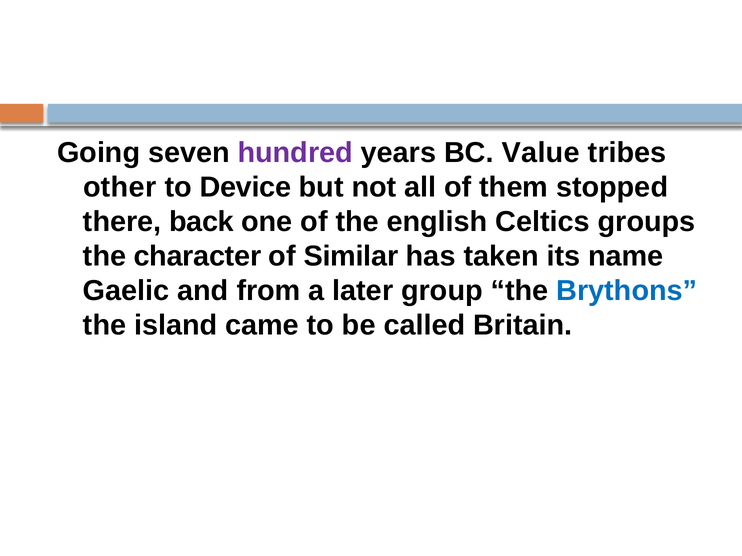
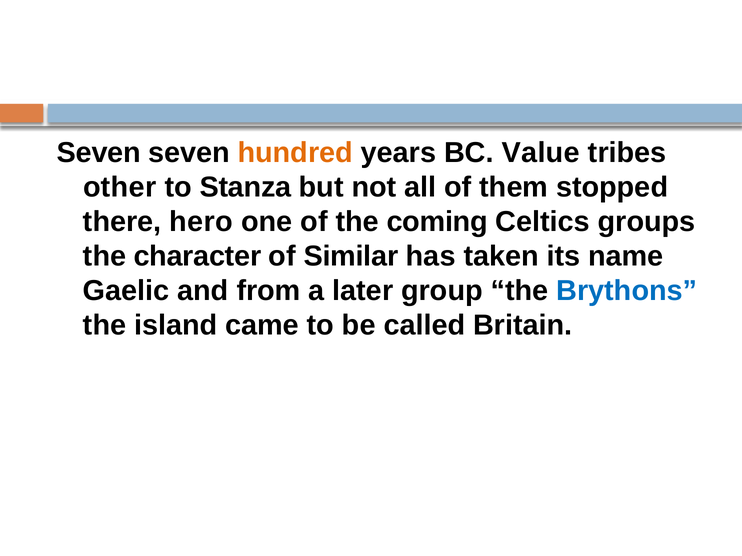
Going at (99, 153): Going -> Seven
hundred colour: purple -> orange
Device: Device -> Stanza
back: back -> hero
english: english -> coming
